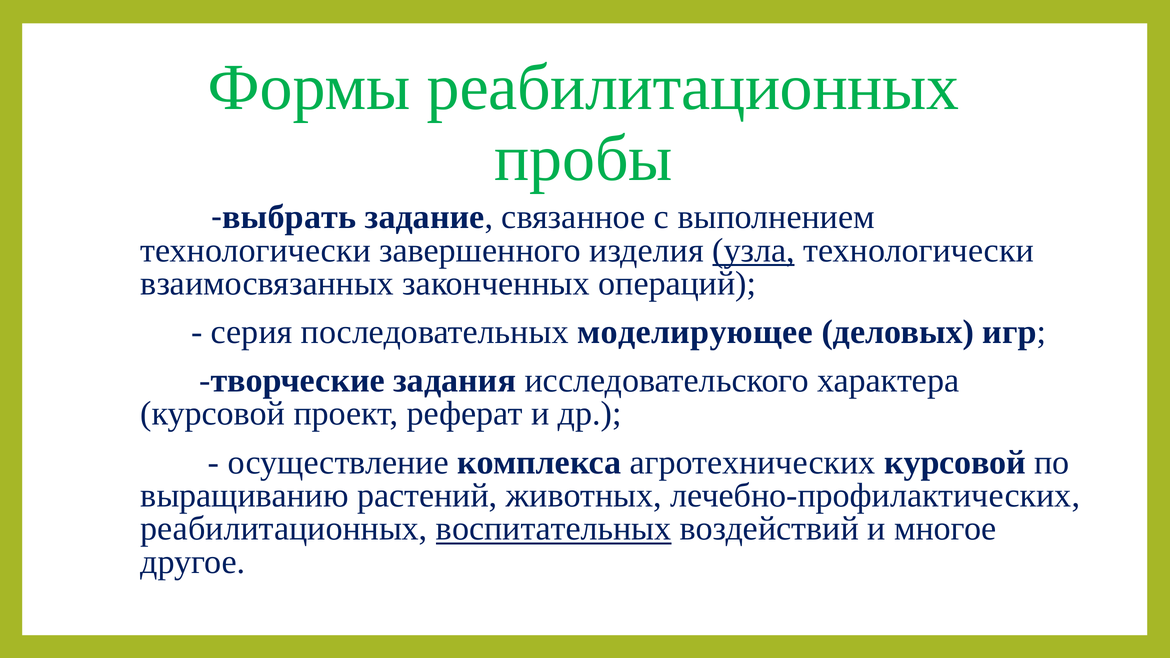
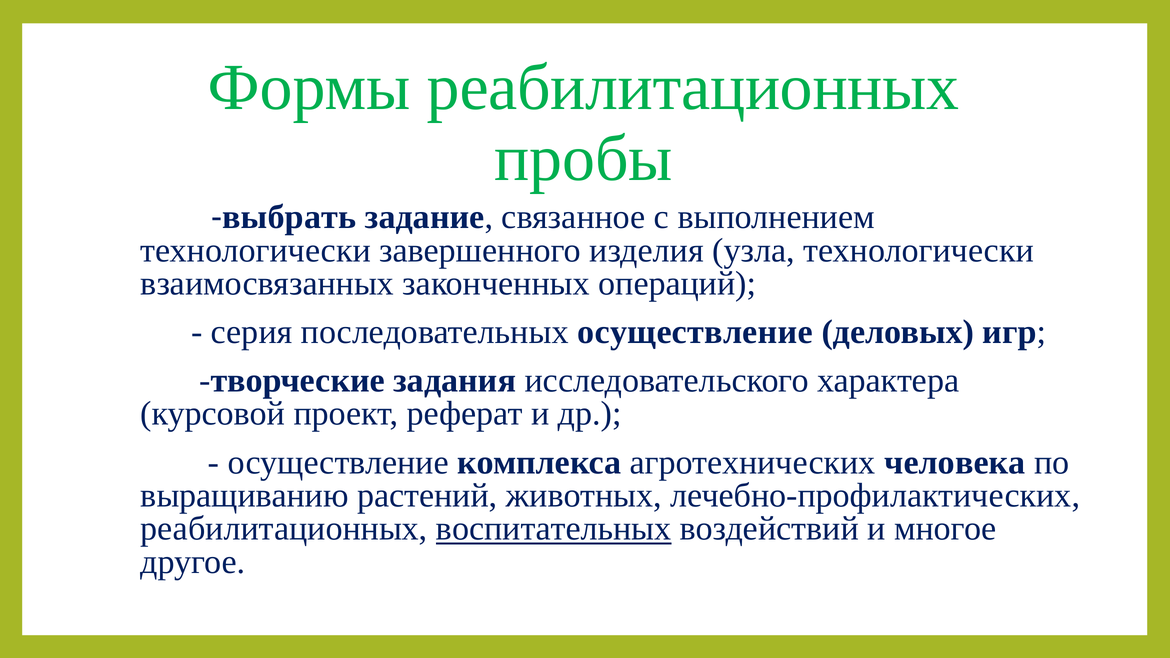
узла underline: present -> none
последовательных моделирующее: моделирующее -> осуществление
агротехнических курсовой: курсовой -> человека
